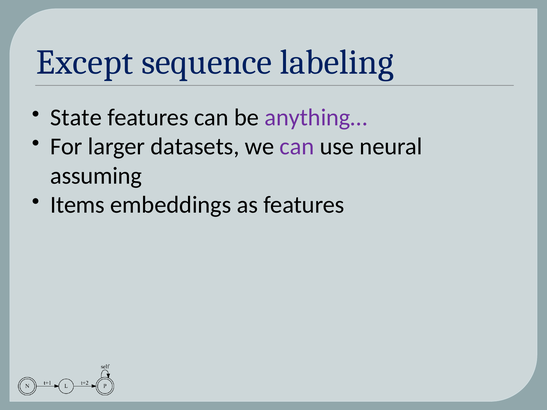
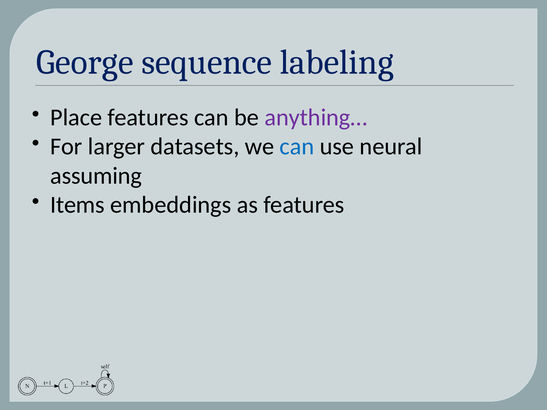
Except: Except -> George
State: State -> Place
can at (297, 147) colour: purple -> blue
